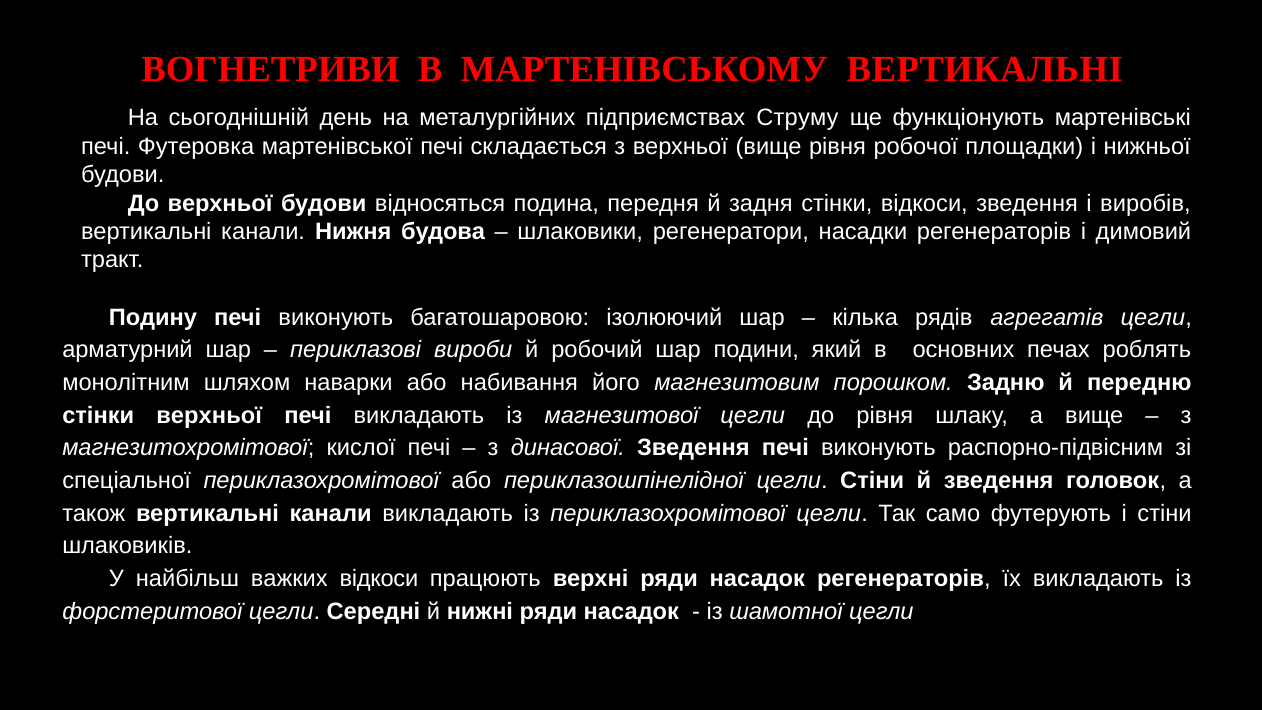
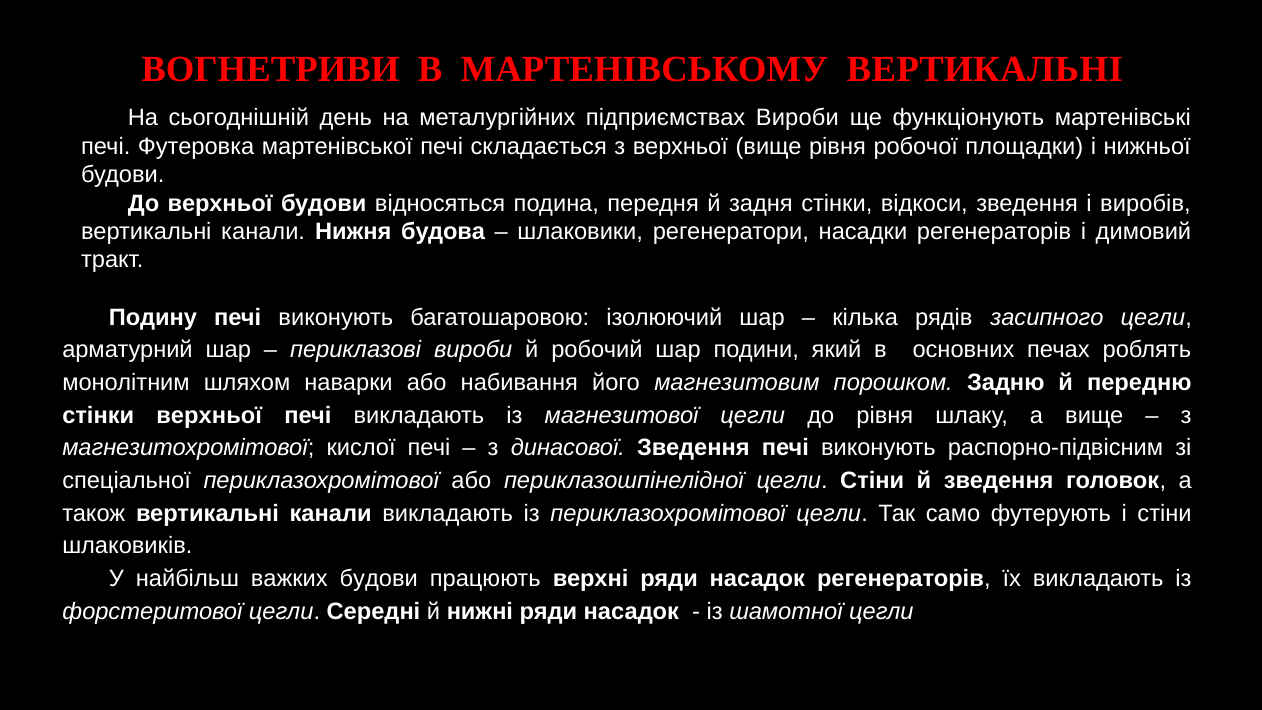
підприємствах Струму: Струму -> Вироби
агрегатів: агрегатів -> засипного
важких відкоси: відкоси -> будови
